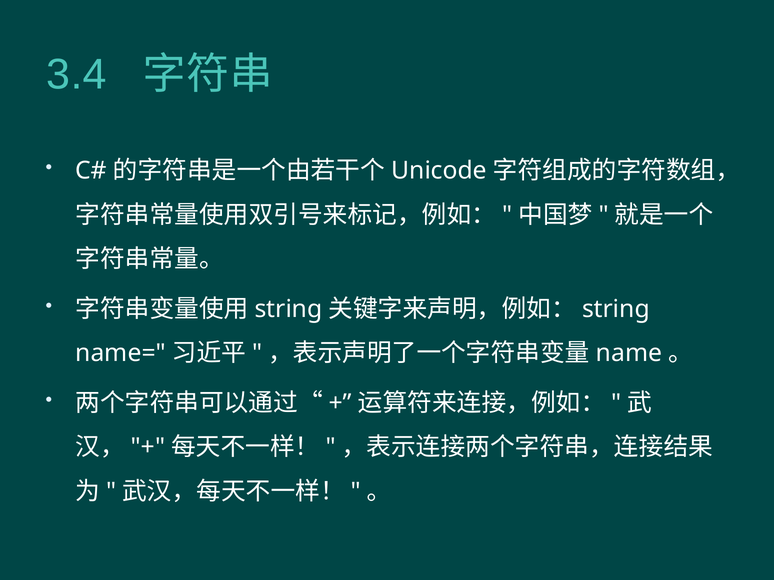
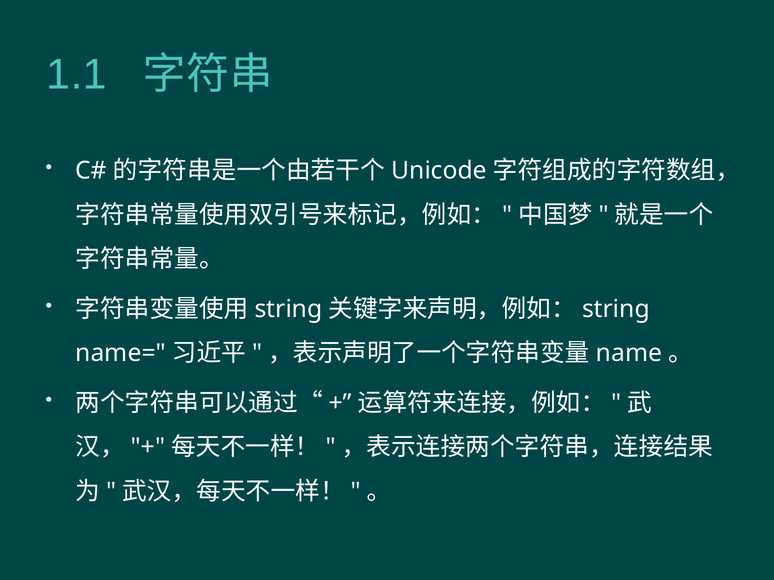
3.4: 3.4 -> 1.1
